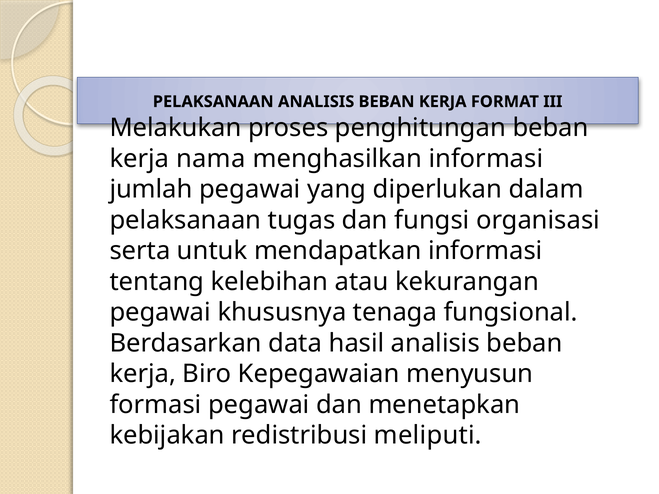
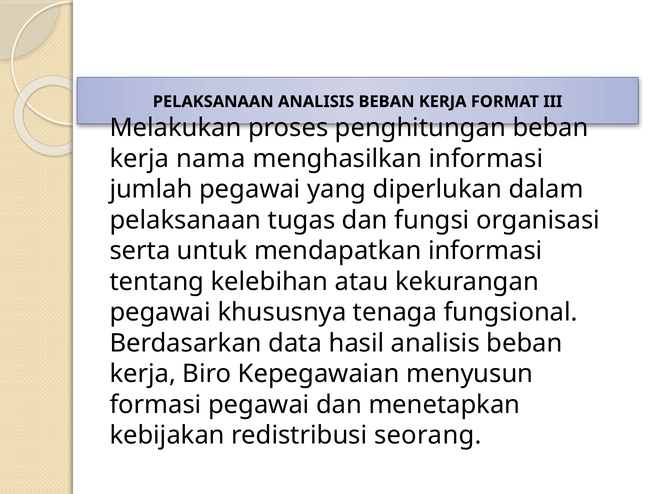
meliputi: meliputi -> seorang
